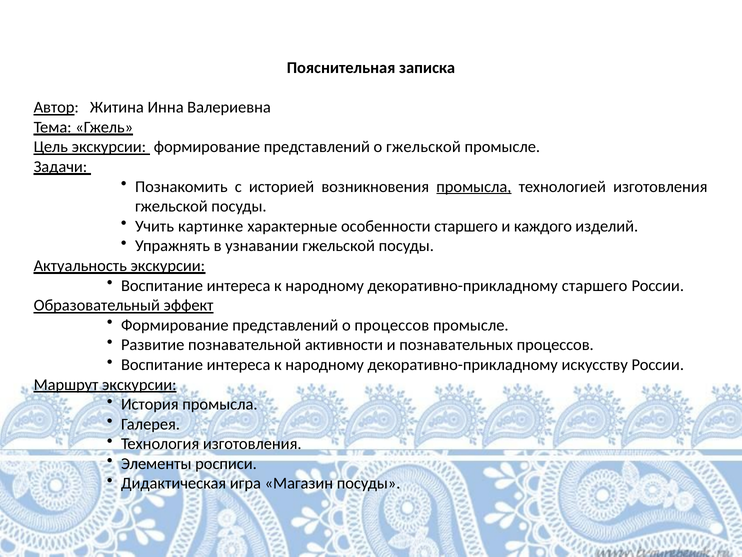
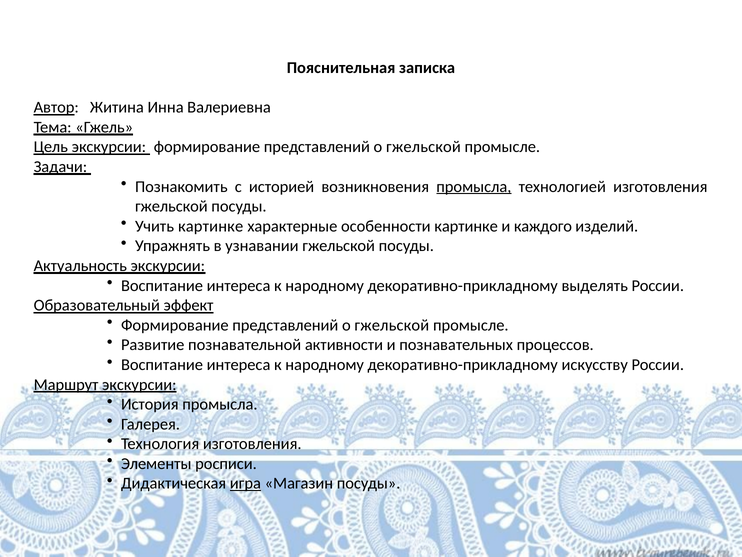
особенности старшего: старшего -> картинке
декоративно-прикладному старшего: старшего -> выделять
процессов at (392, 325): процессов -> гжельской
игра underline: none -> present
